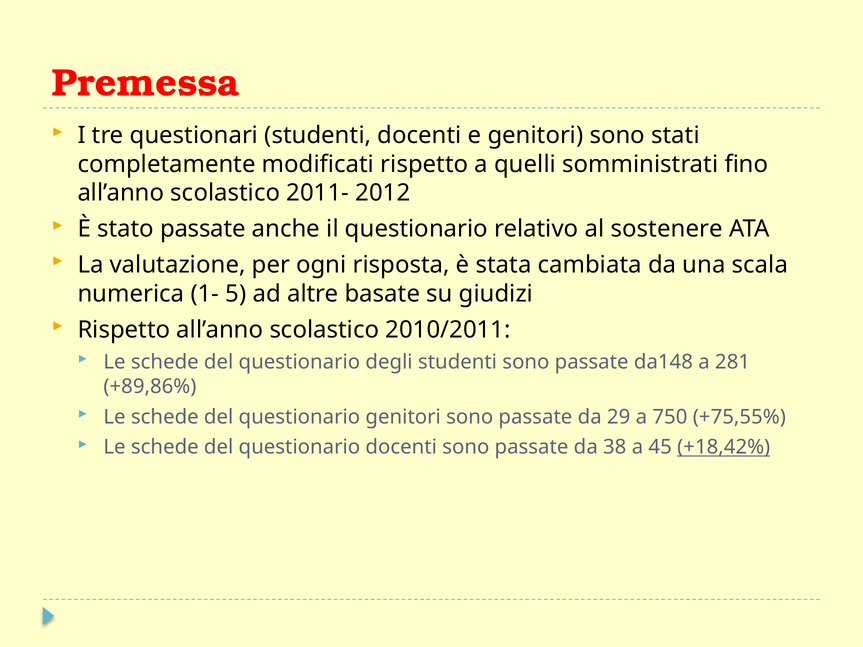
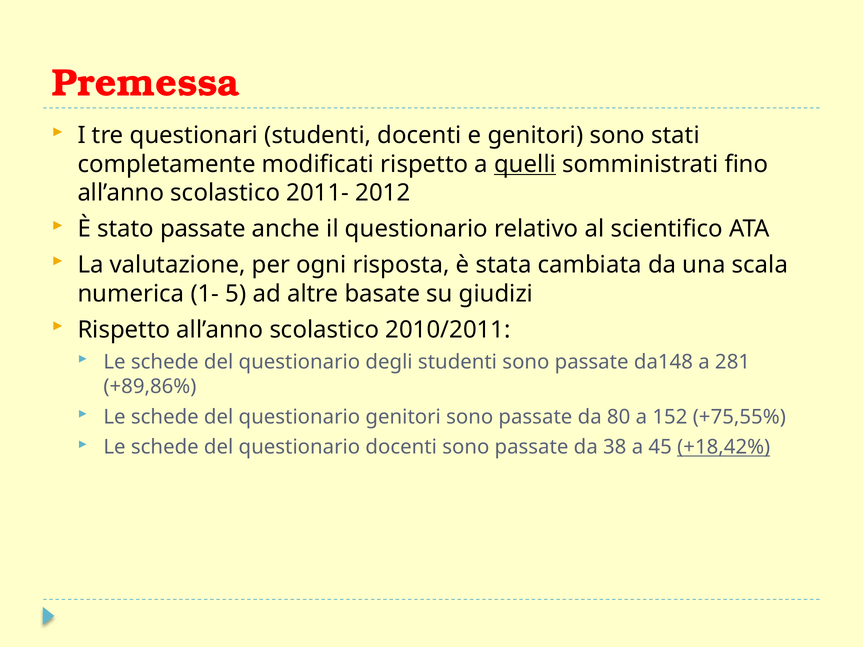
quelli underline: none -> present
sostenere: sostenere -> scientifico
29: 29 -> 80
750: 750 -> 152
